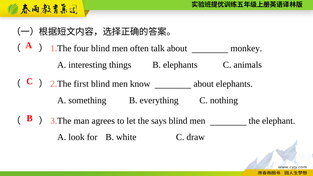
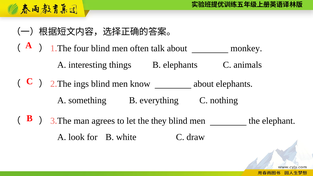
first: first -> ings
says: says -> they
